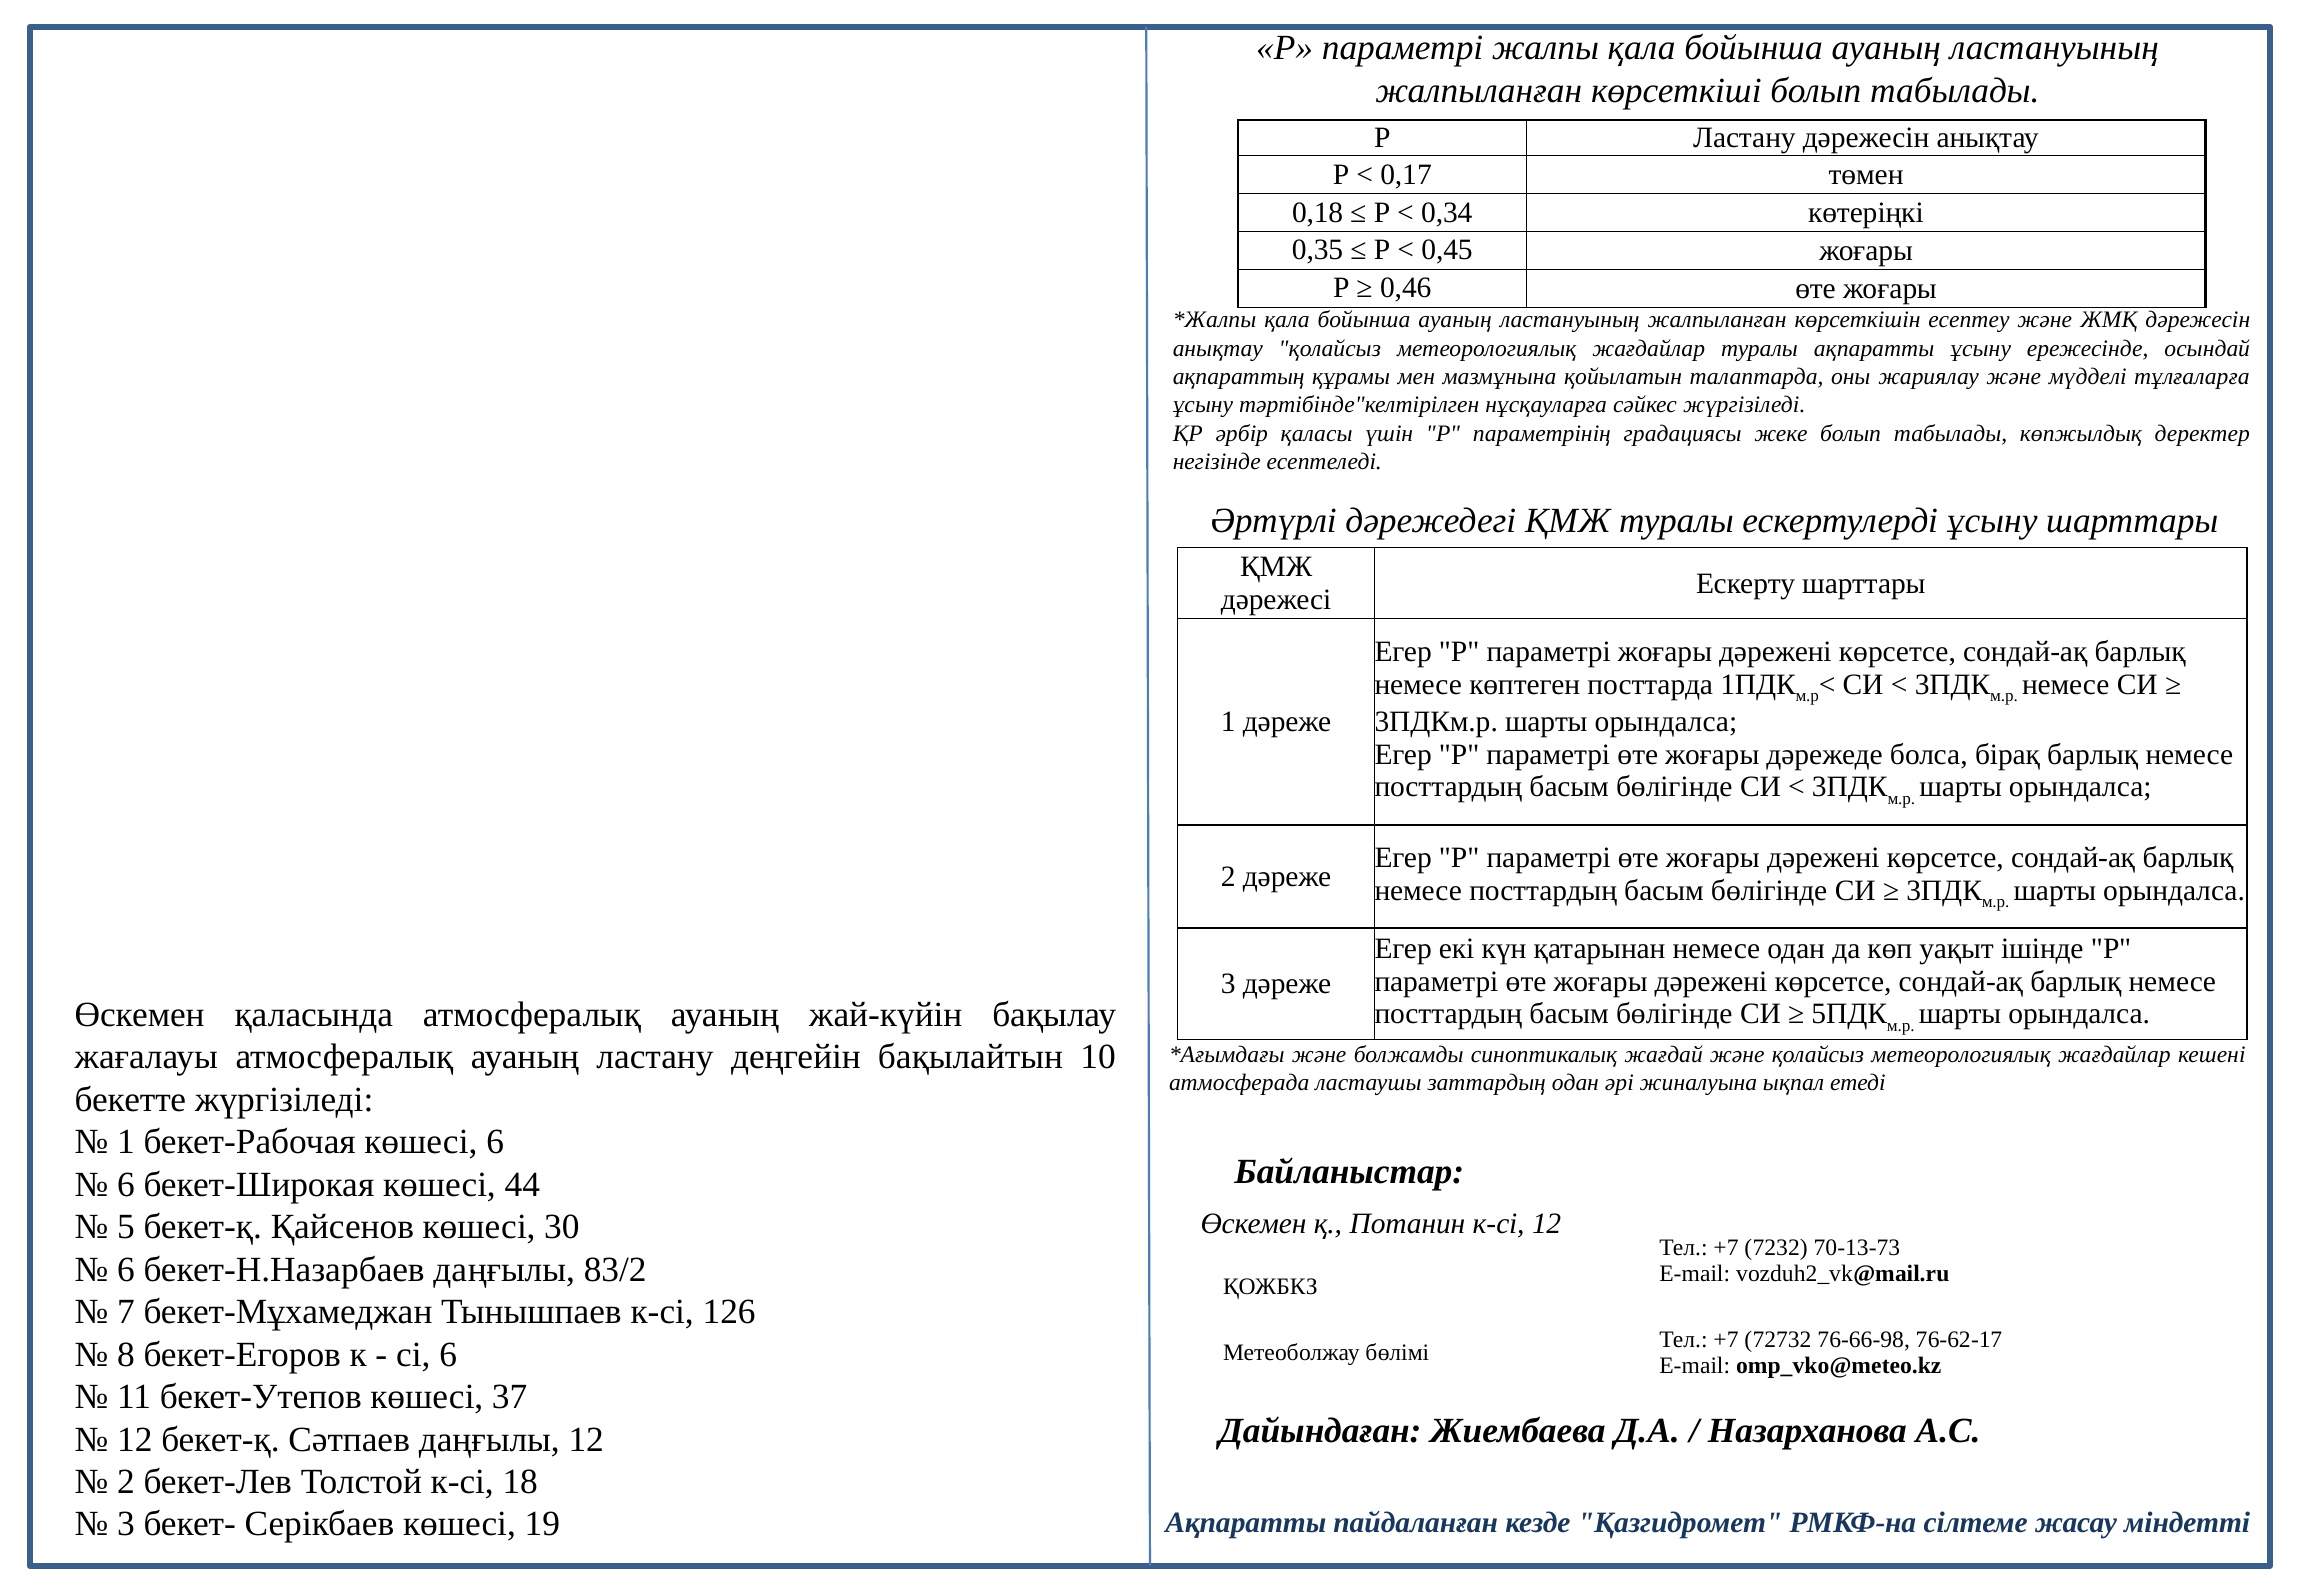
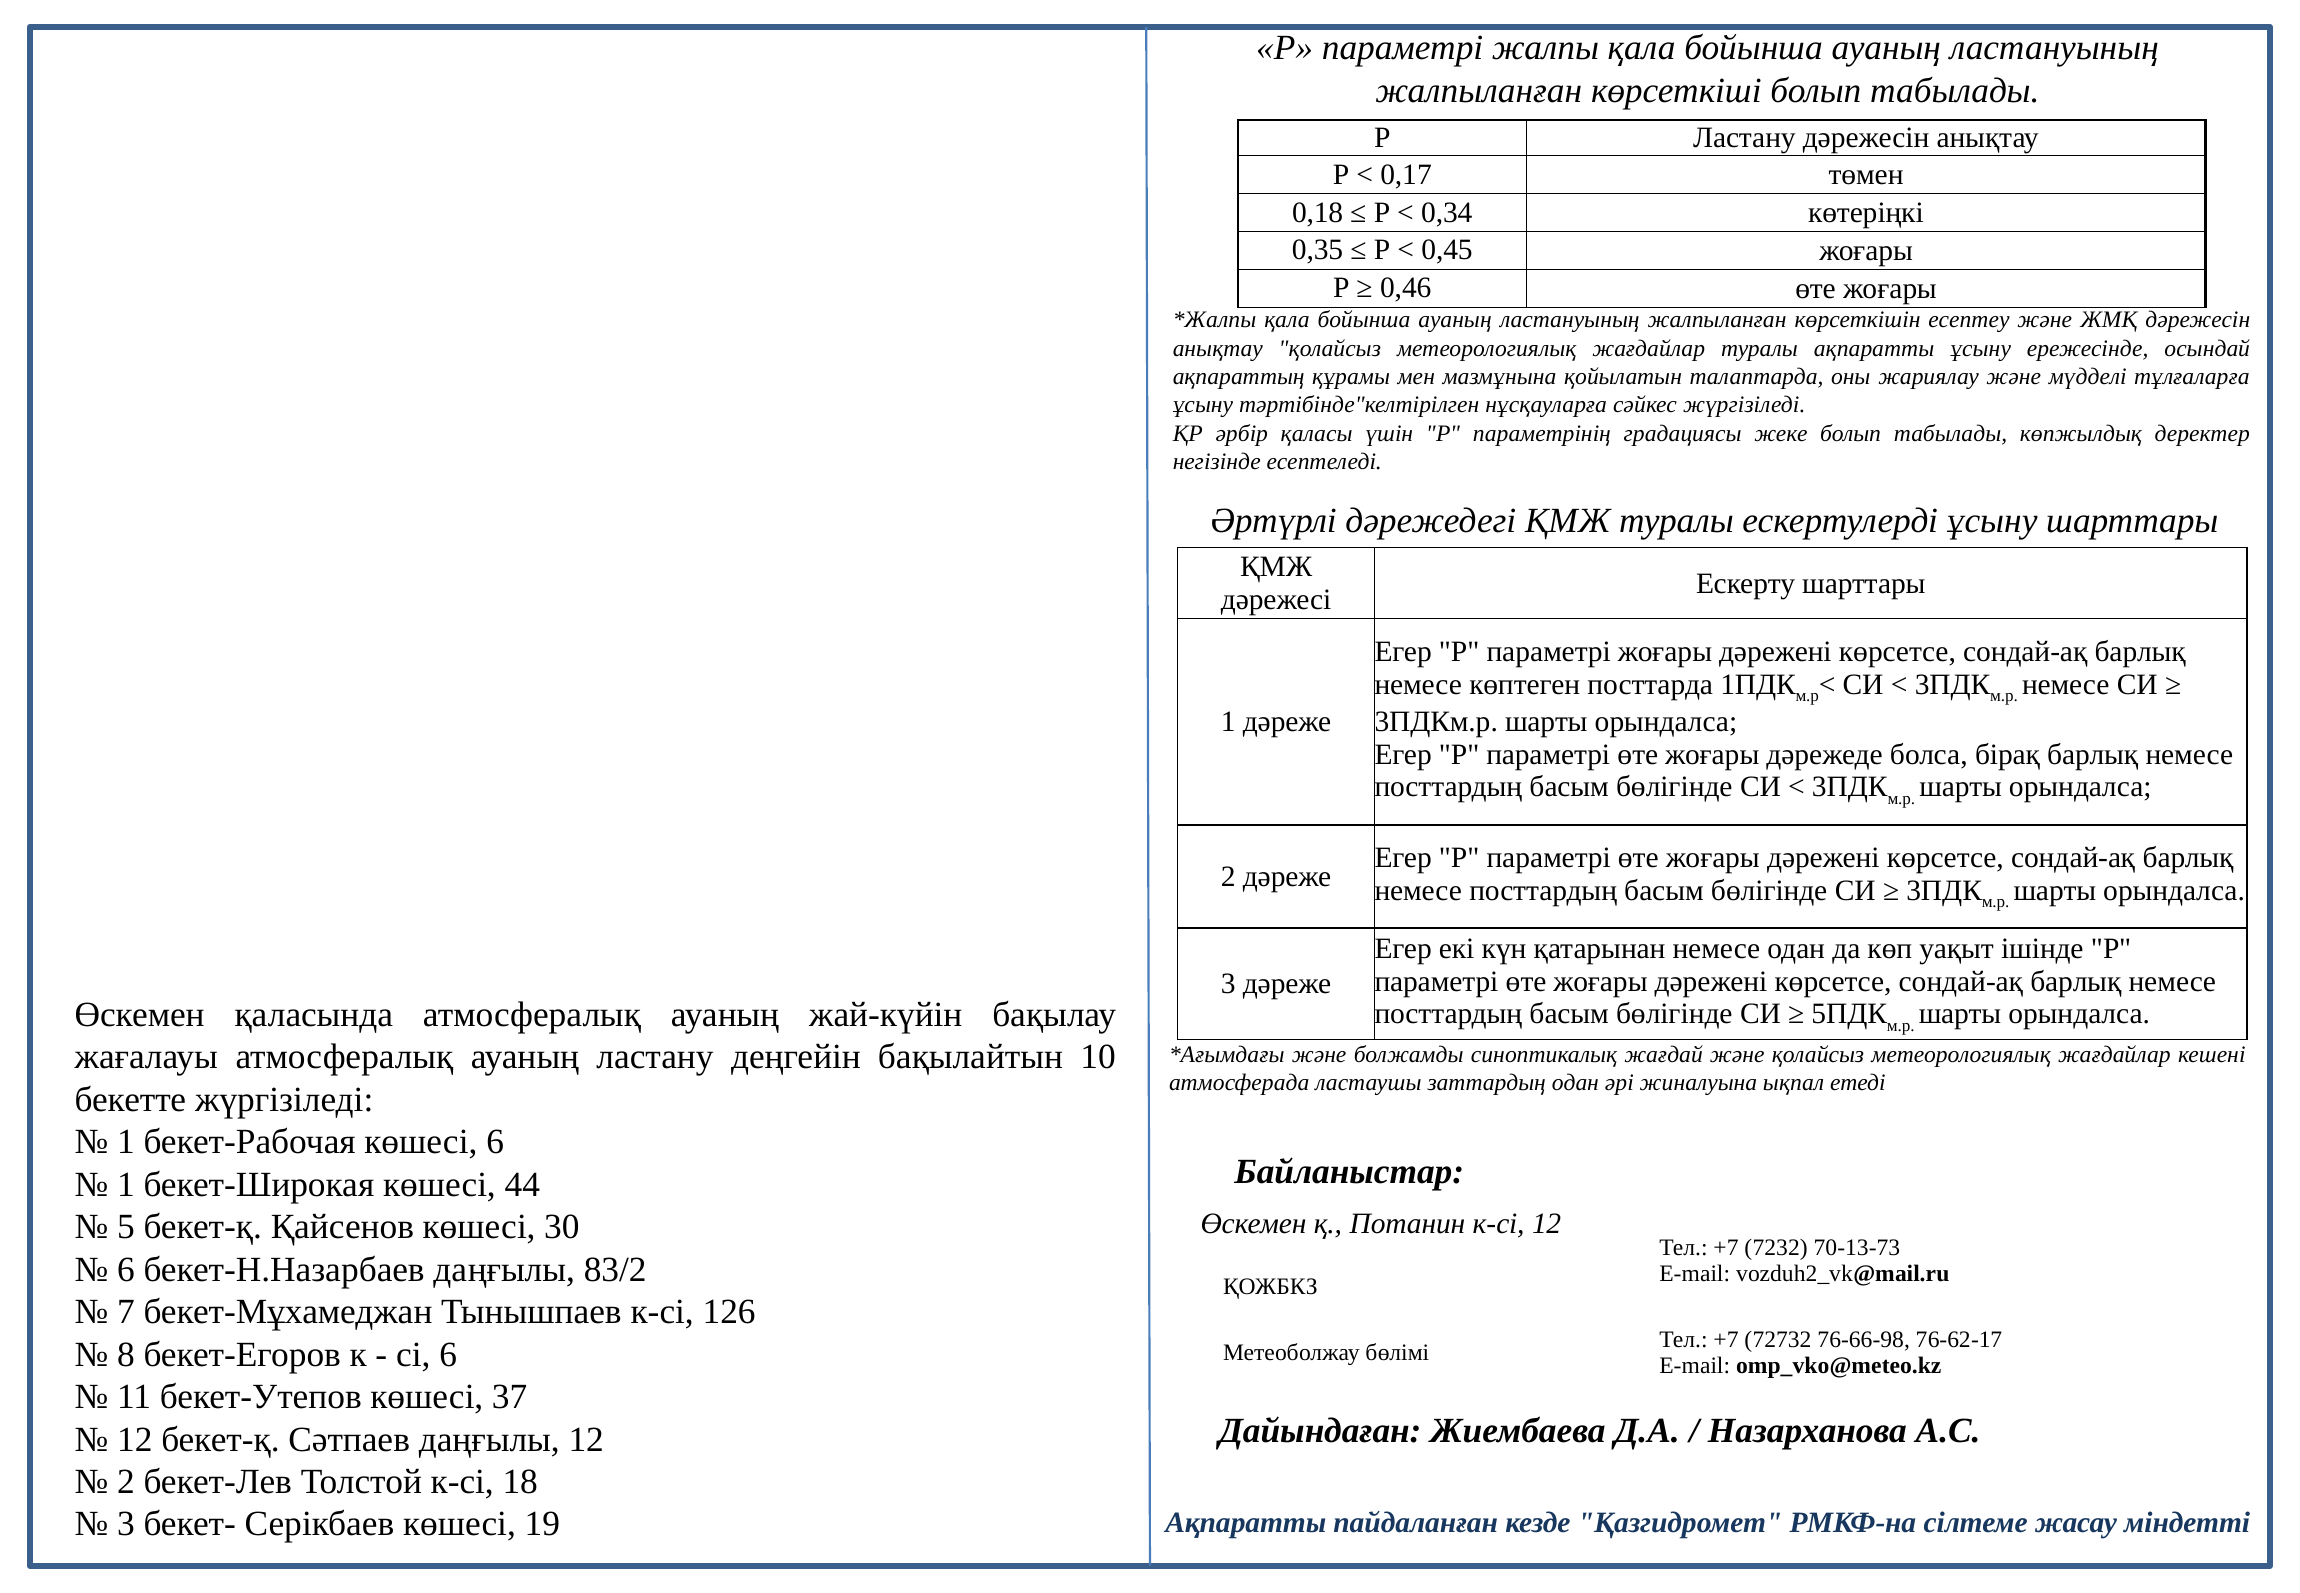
6 at (126, 1184): 6 -> 1
